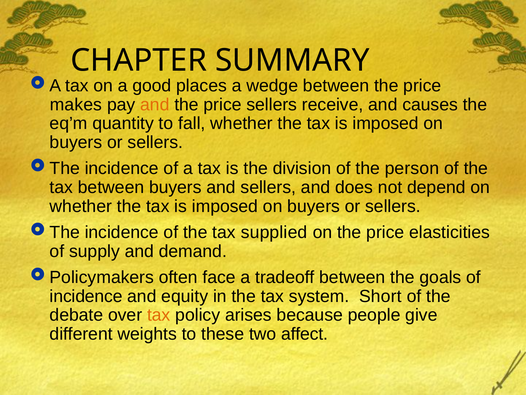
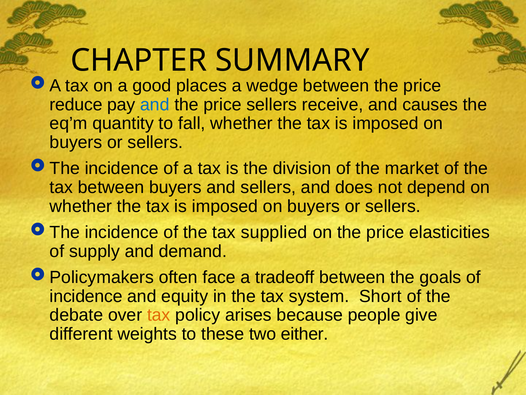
makes: makes -> reduce
and at (155, 104) colour: orange -> blue
person: person -> market
affect: affect -> either
